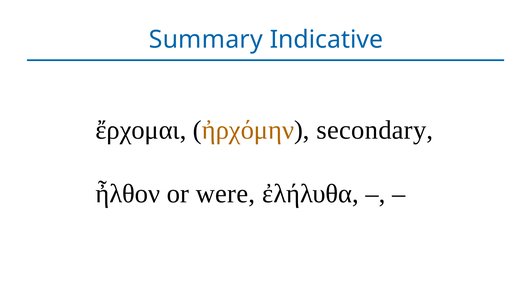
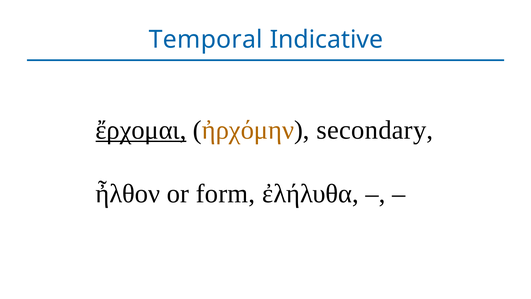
Summary: Summary -> Temporal
ἔρχομαι underline: none -> present
were: were -> form
